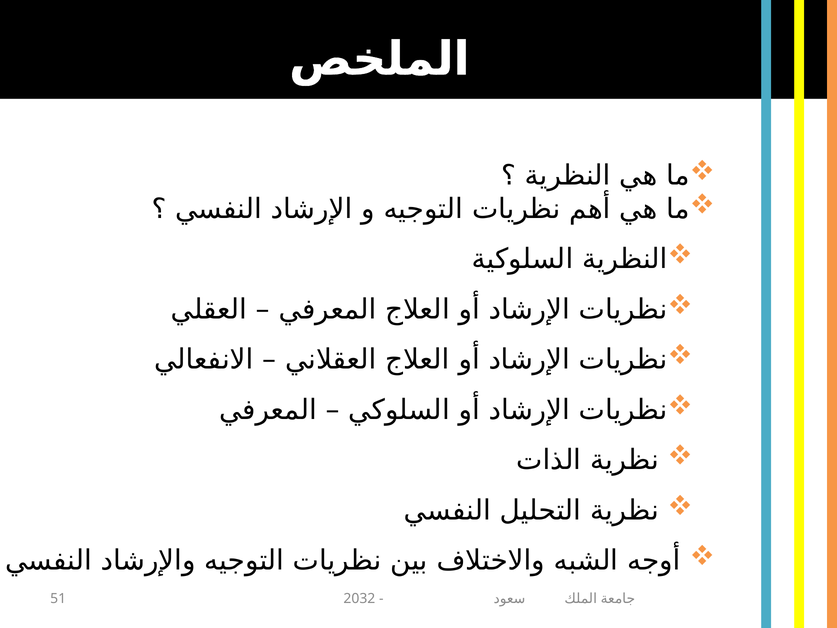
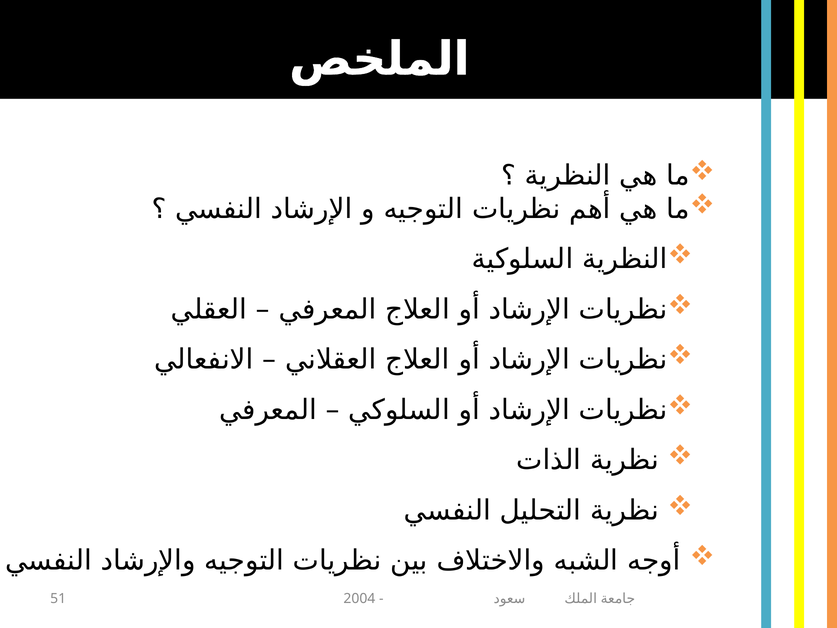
2032: 2032 -> 2004
